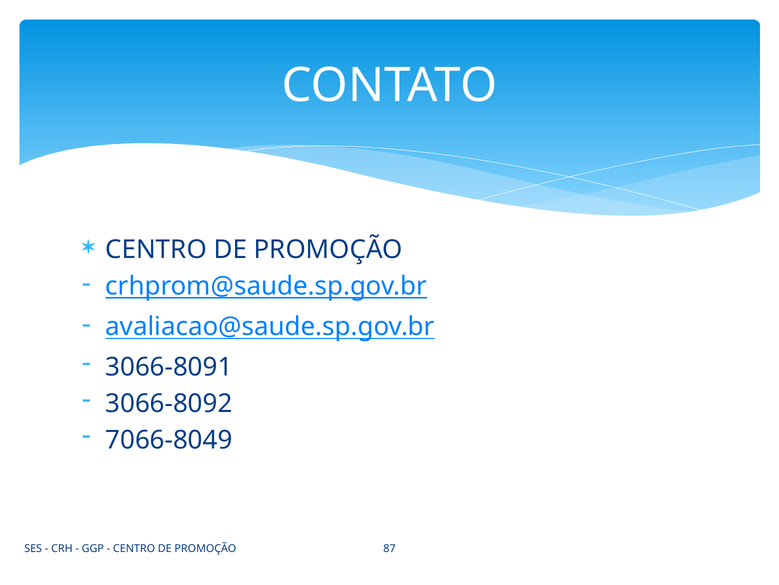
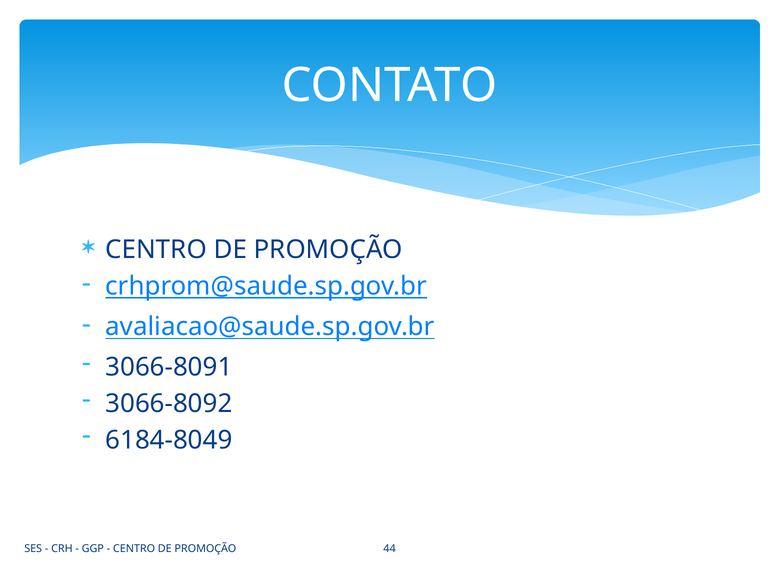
7066-8049: 7066-8049 -> 6184-8049
87: 87 -> 44
